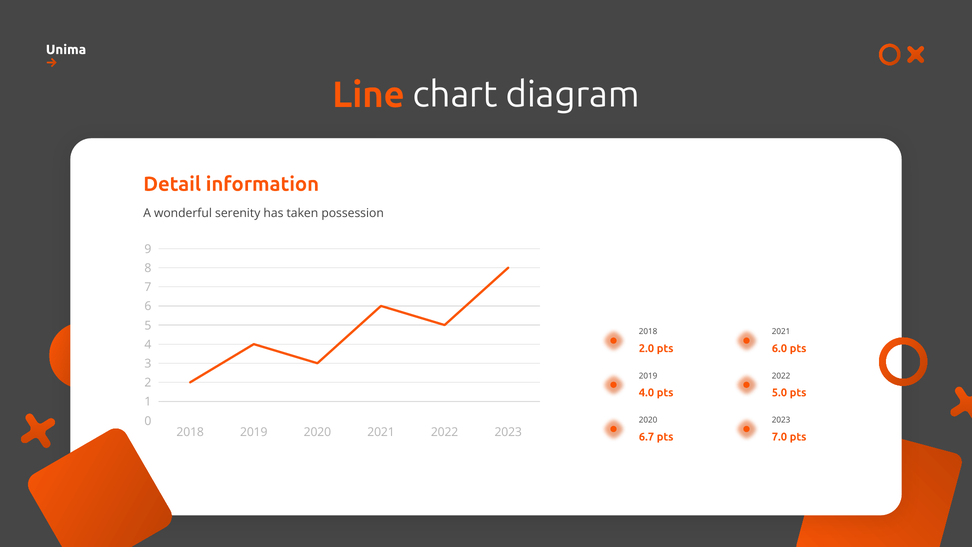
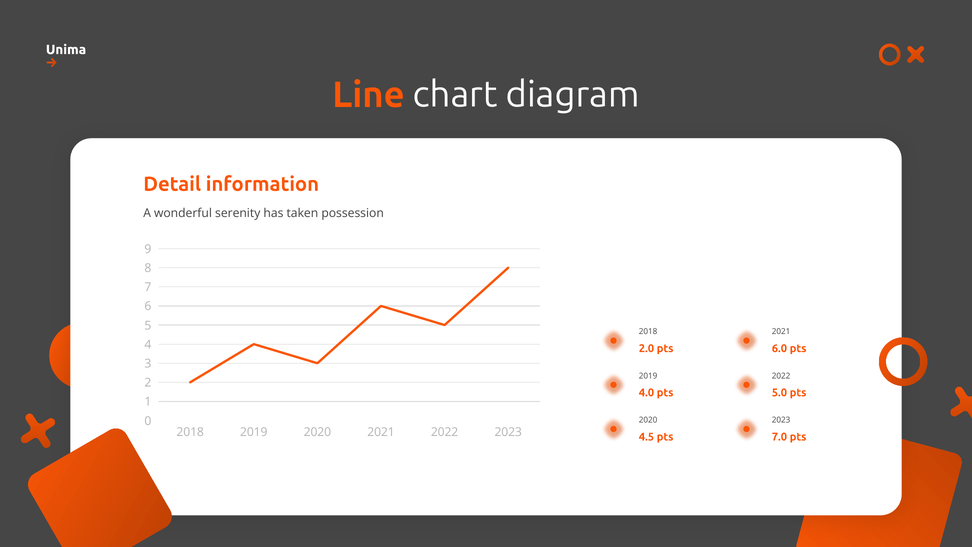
6.7: 6.7 -> 4.5
